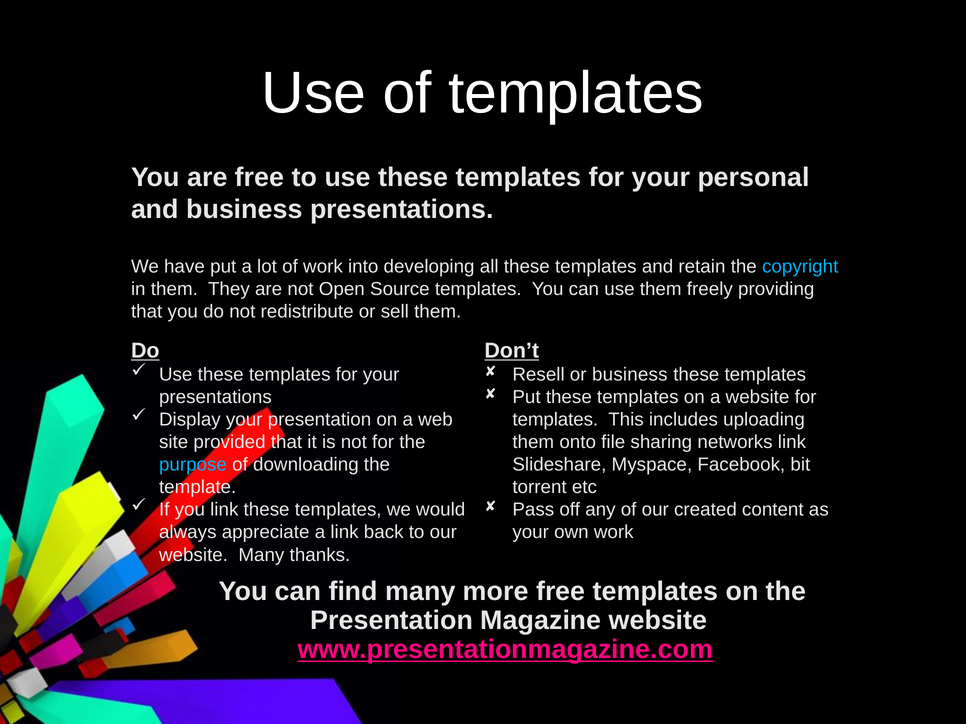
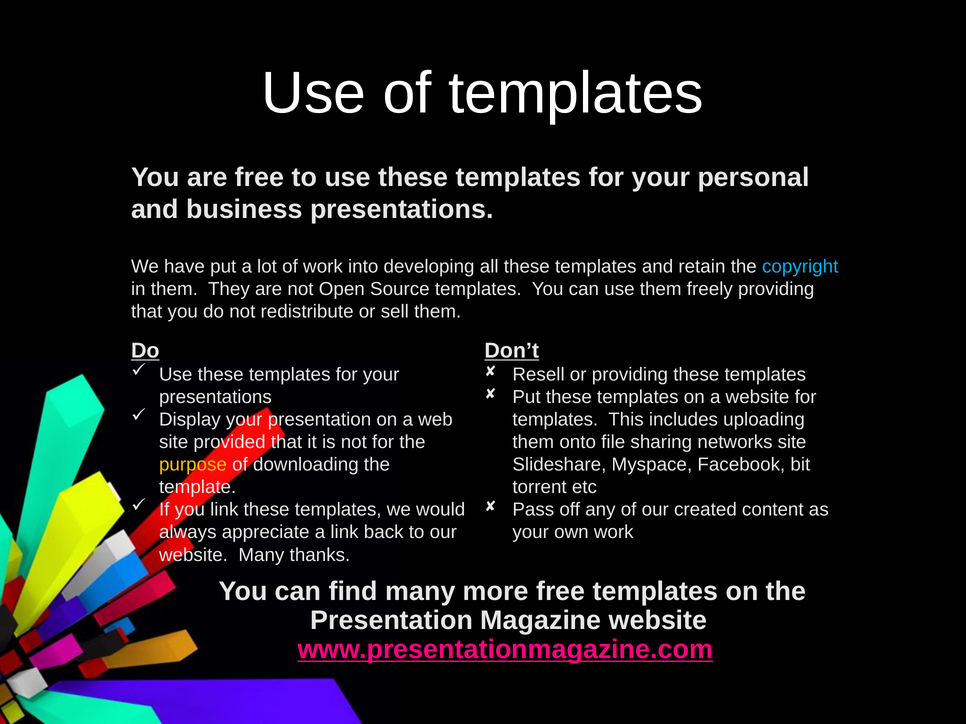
or business: business -> providing
networks link: link -> site
purpose colour: light blue -> yellow
